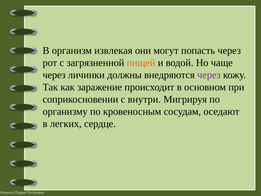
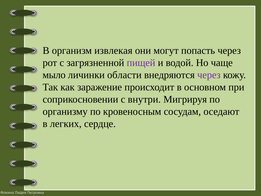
пищей colour: orange -> purple
через at (54, 75): через -> мыло
должны: должны -> области
